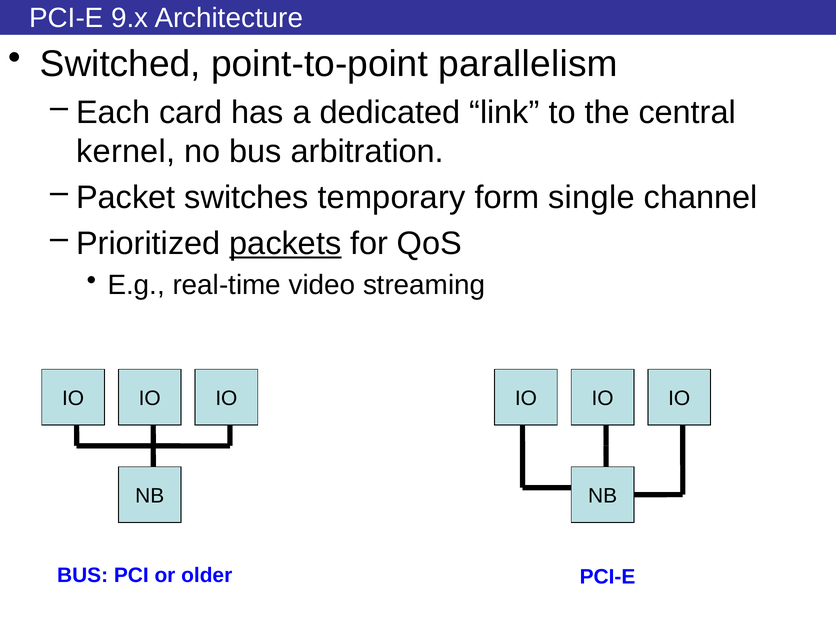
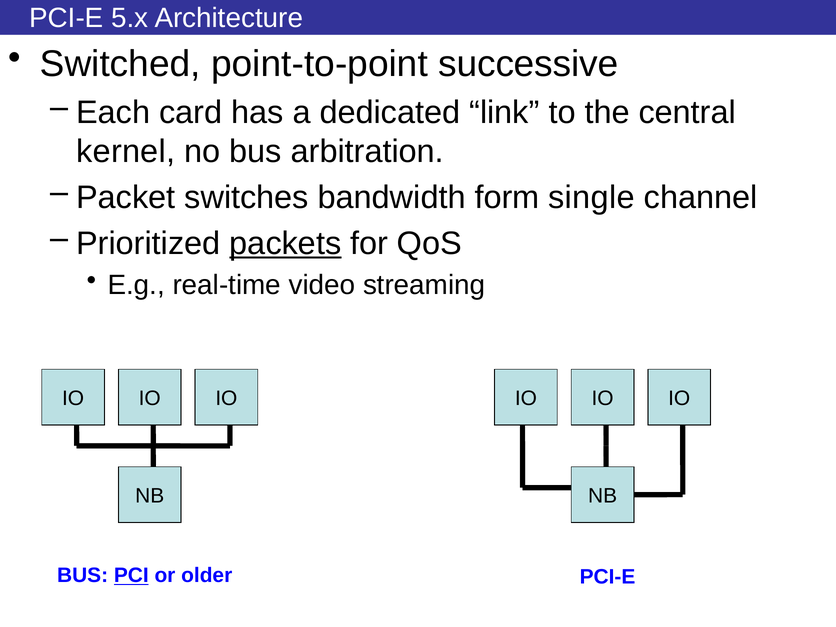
9.x: 9.x -> 5.x
parallelism: parallelism -> successive
temporary: temporary -> bandwidth
PCI underline: none -> present
